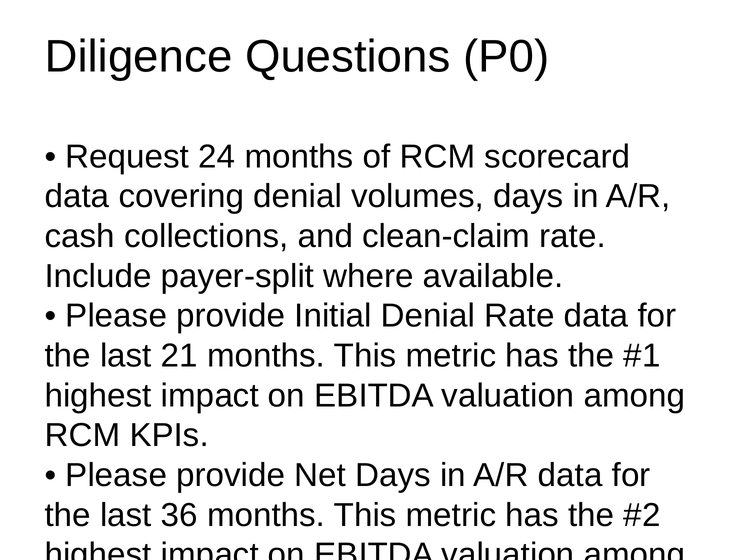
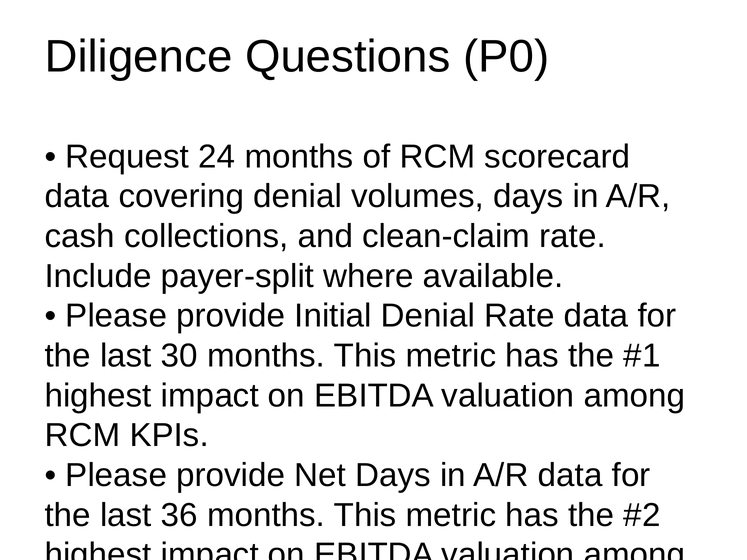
21: 21 -> 30
